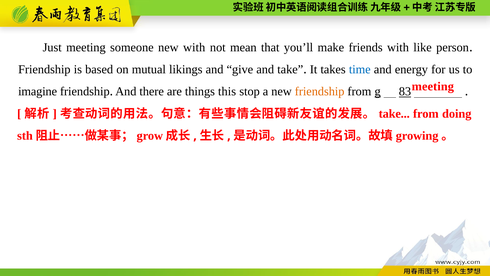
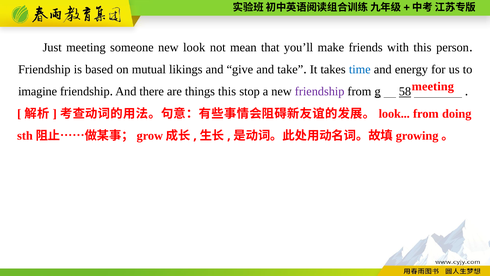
new with: with -> look
with like: like -> this
friendship at (320, 92) colour: orange -> purple
83: 83 -> 58
take at (394, 114): take -> look
